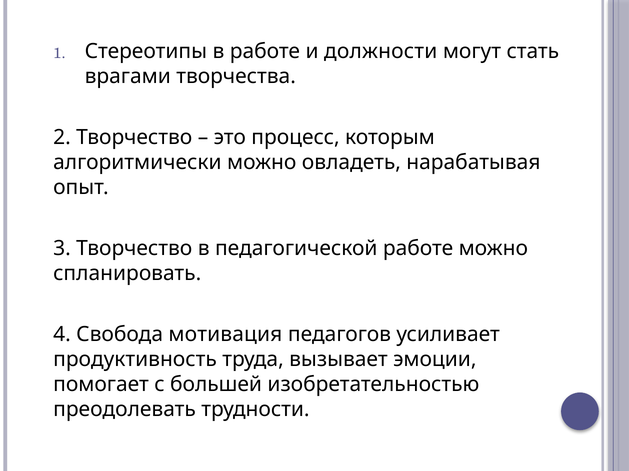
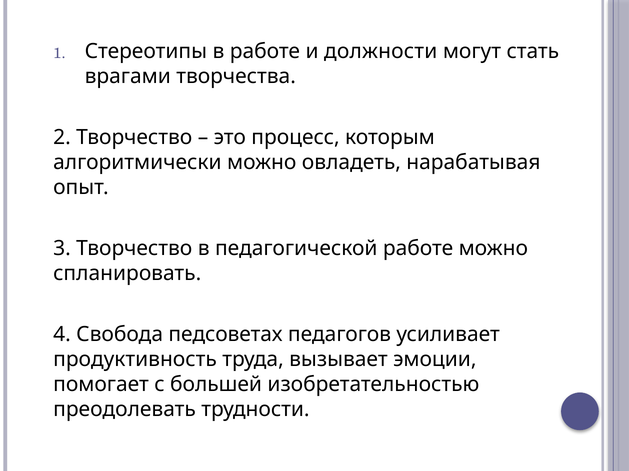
мотивация: мотивация -> педсоветах
